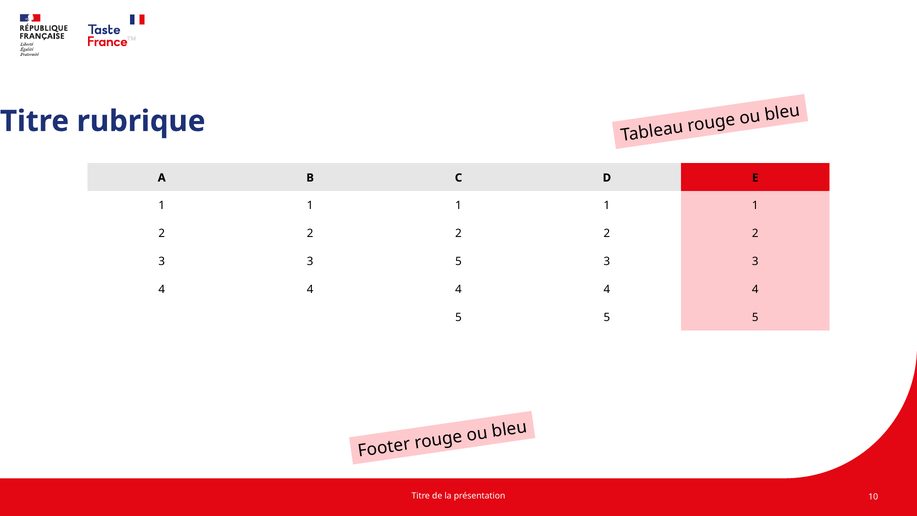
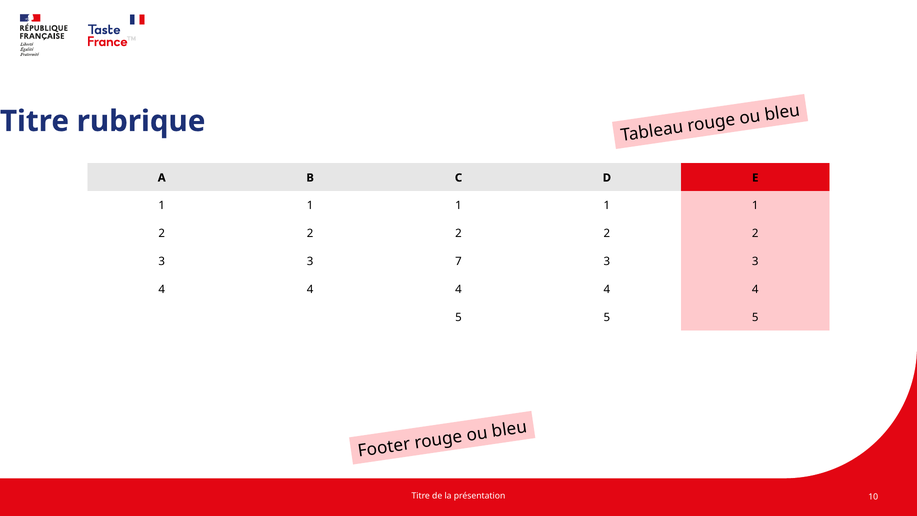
3 5: 5 -> 7
